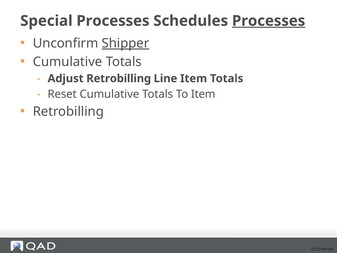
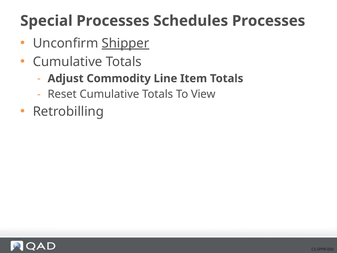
Processes at (269, 21) underline: present -> none
Adjust Retrobilling: Retrobilling -> Commodity
To Item: Item -> View
